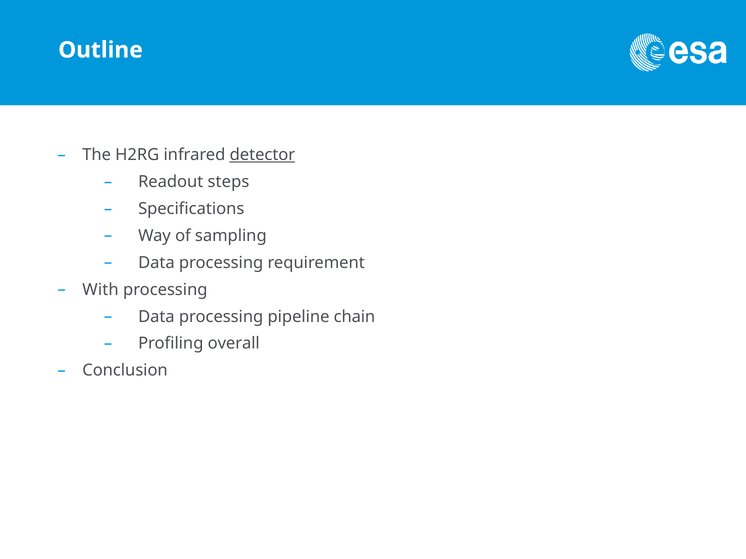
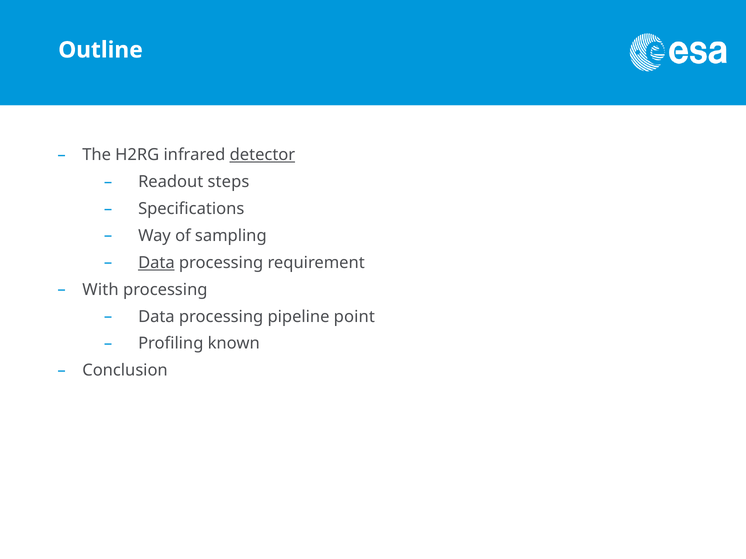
Data at (156, 263) underline: none -> present
chain: chain -> point
overall: overall -> known
